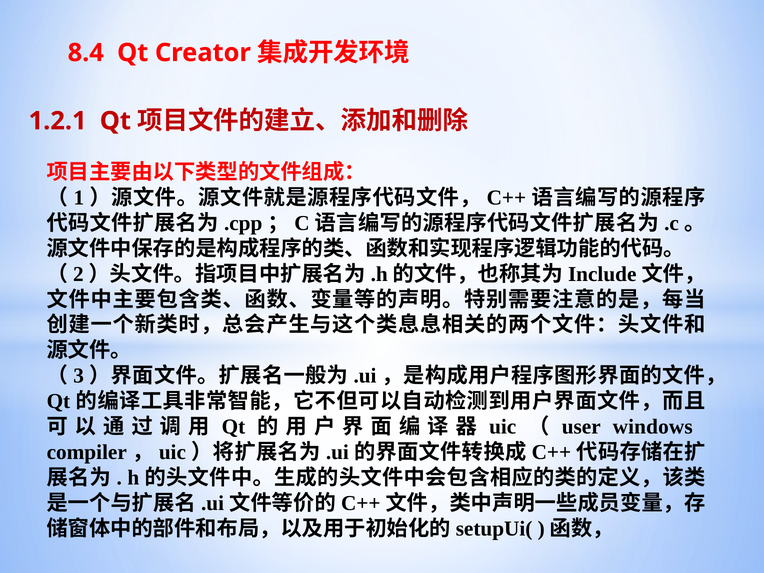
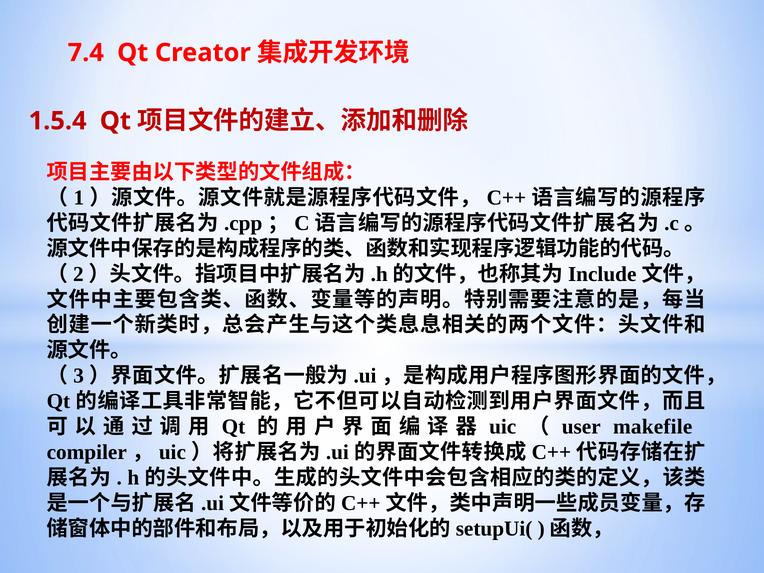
8.4: 8.4 -> 7.4
1.2.1: 1.2.1 -> 1.5.4
windows: windows -> makefile
